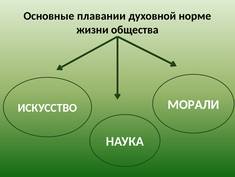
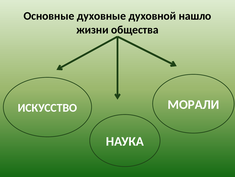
плавании: плавании -> духовные
норме: норме -> нашло
